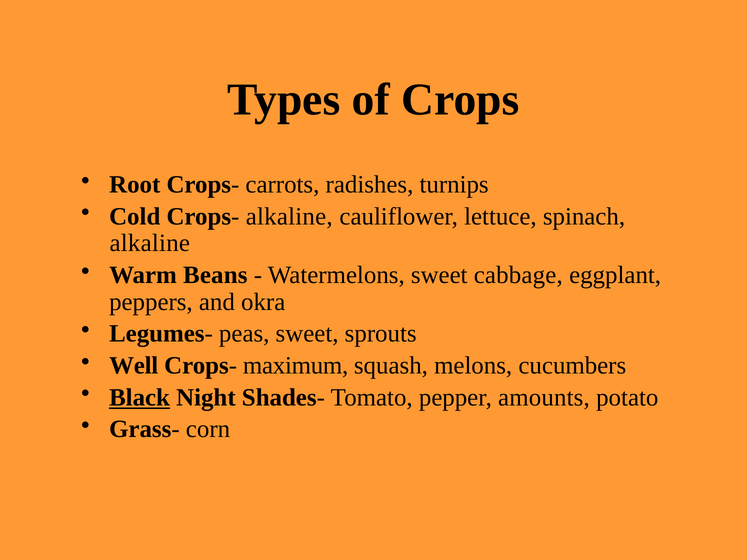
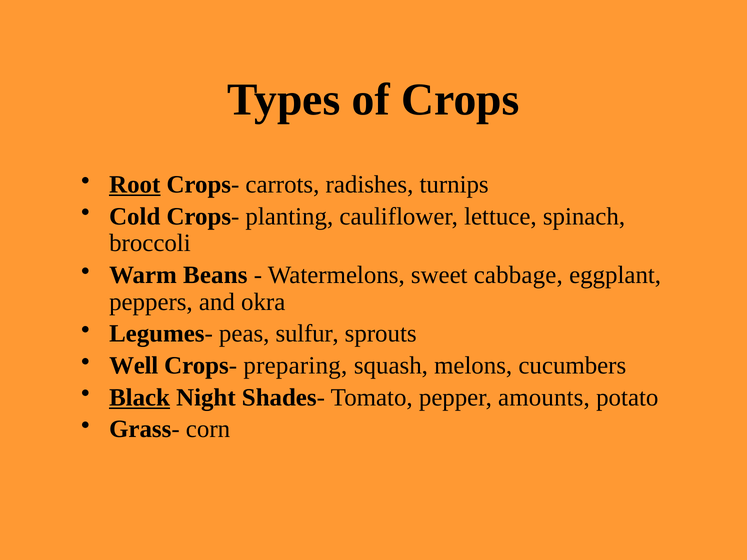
Root underline: none -> present
Crops- alkaline: alkaline -> planting
alkaline at (150, 243): alkaline -> broccoli
peas sweet: sweet -> sulfur
maximum: maximum -> preparing
